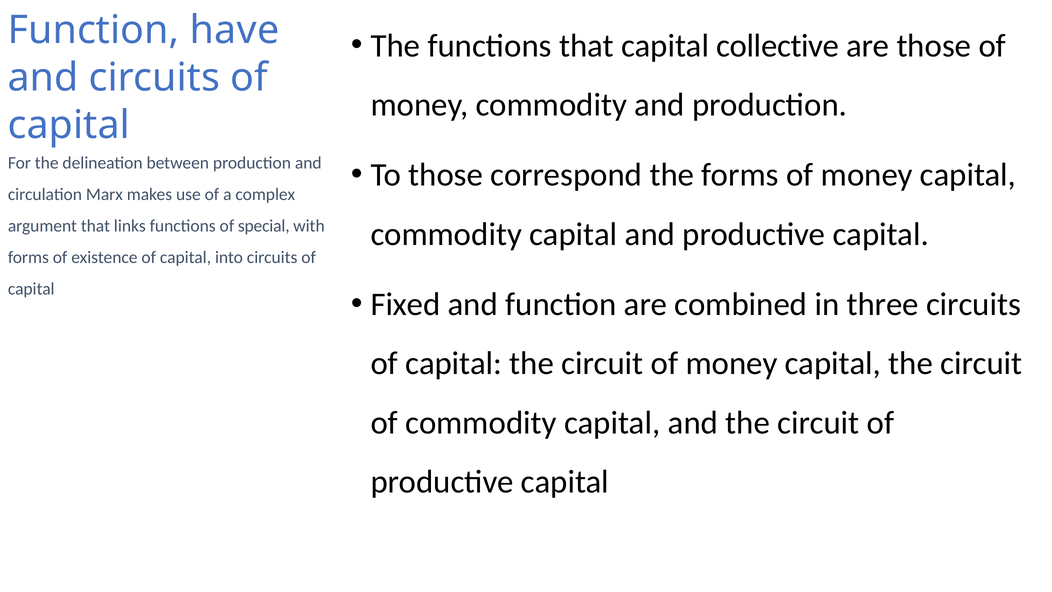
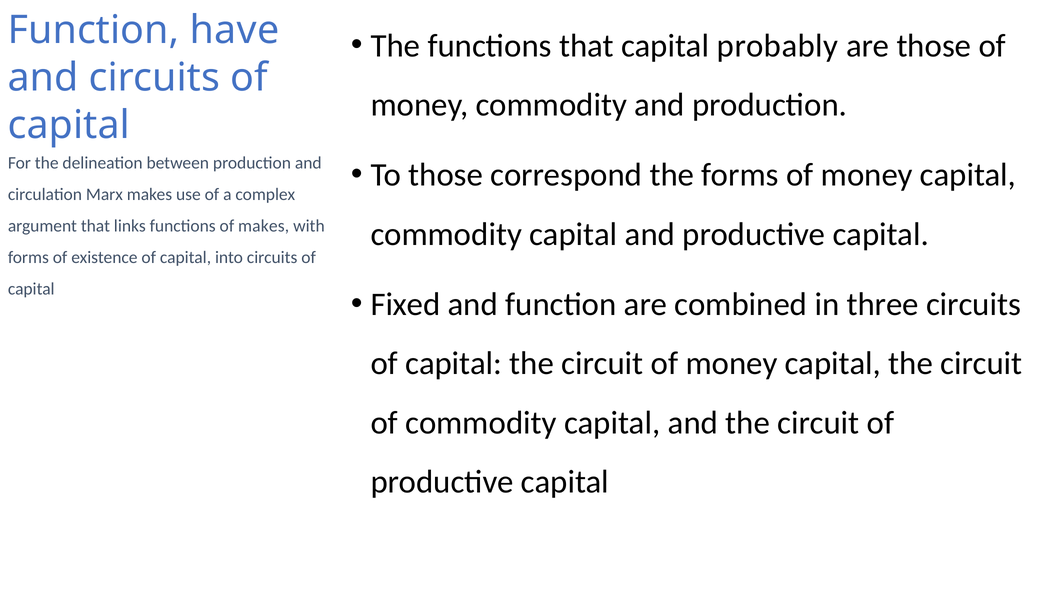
collective: collective -> probably
of special: special -> makes
